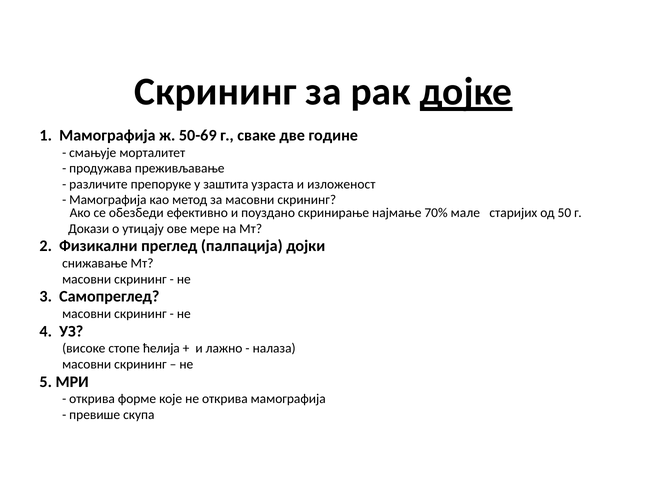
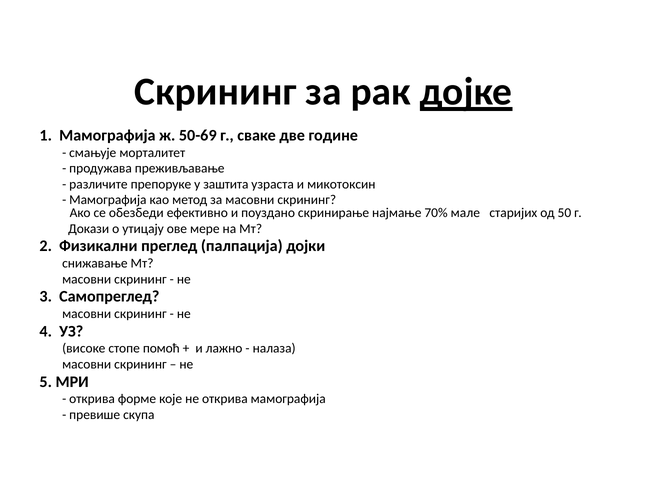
изложеност: изложеност -> микотоксин
ћелија: ћелија -> помоћ
